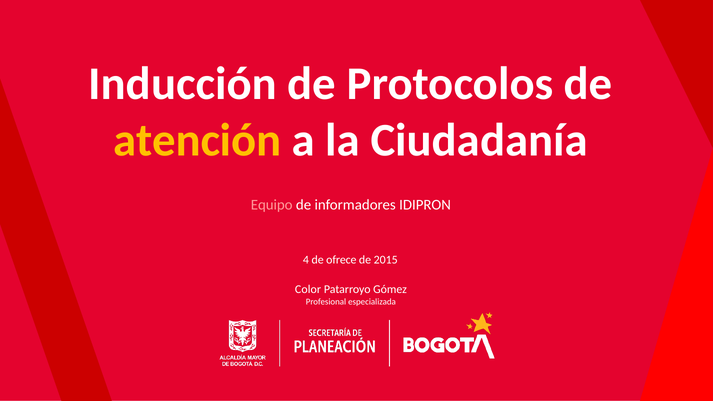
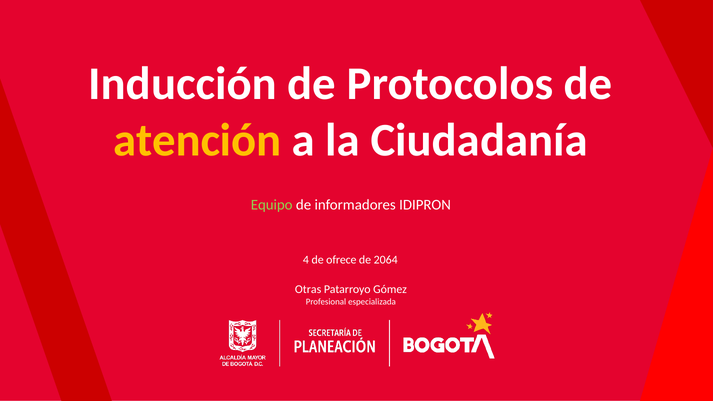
Equipo colour: pink -> light green
2015: 2015 -> 2064
Color: Color -> Otras
